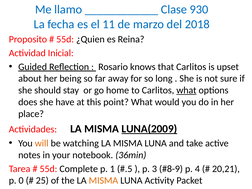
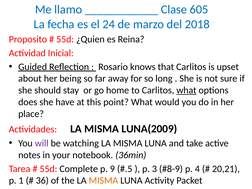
930: 930 -> 605
11: 11 -> 24
LUNA(2009 underline: present -> none
will colour: orange -> purple
1: 1 -> 9
0: 0 -> 1
25: 25 -> 36
